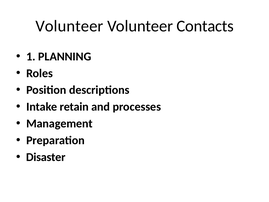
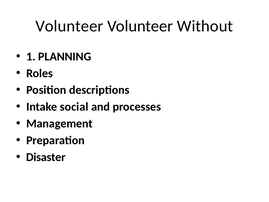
Contacts: Contacts -> Without
retain: retain -> social
